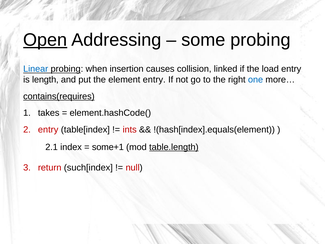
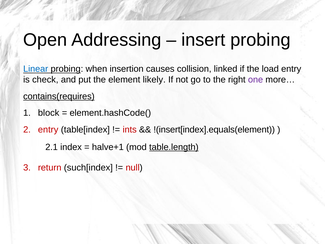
Open underline: present -> none
some: some -> insert
length: length -> check
element entry: entry -> likely
one colour: blue -> purple
takes: takes -> block
!(hash[index].equals(element: !(hash[index].equals(element -> !(insert[index].equals(element
some+1: some+1 -> halve+1
